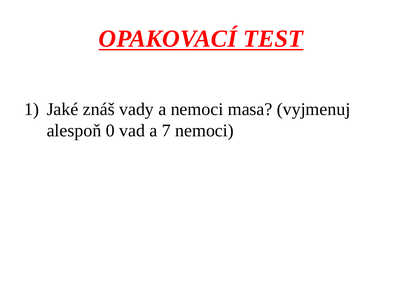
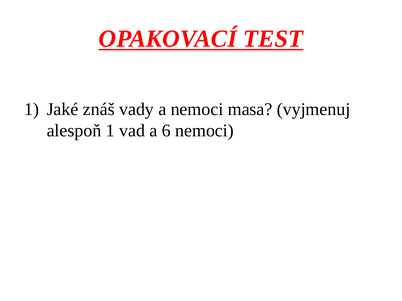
alespoň 0: 0 -> 1
7: 7 -> 6
